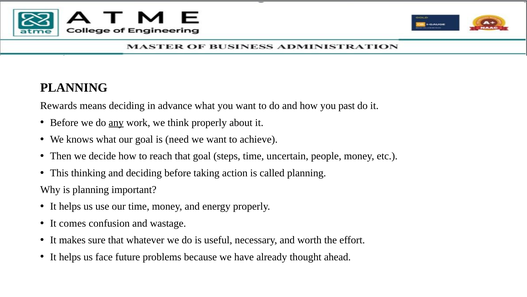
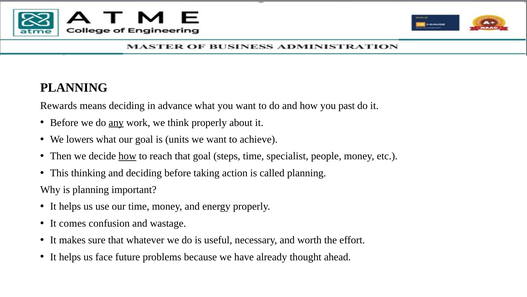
knows: knows -> lowers
need: need -> units
how at (127, 156) underline: none -> present
uncertain: uncertain -> specialist
